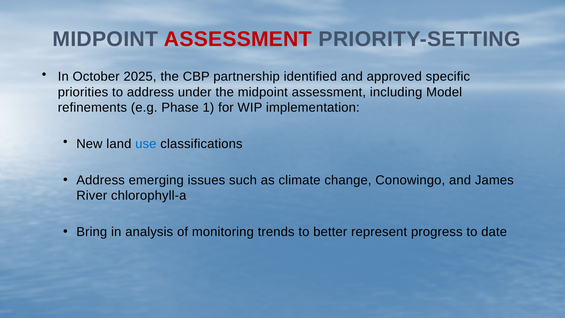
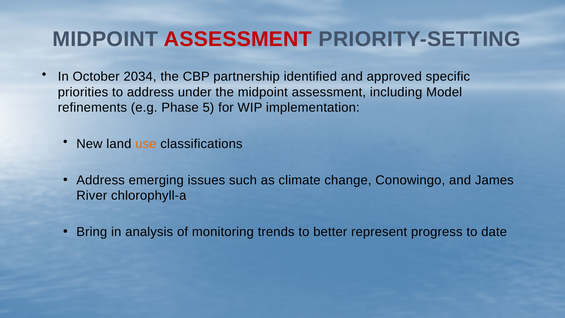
2025: 2025 -> 2034
1: 1 -> 5
use colour: blue -> orange
